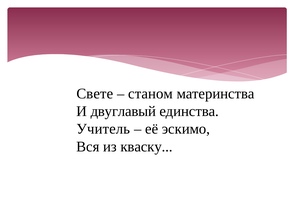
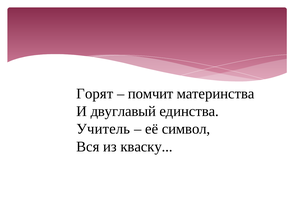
Свете: Свете -> Горят
станом: станом -> помчит
эскимо: эскимо -> символ
